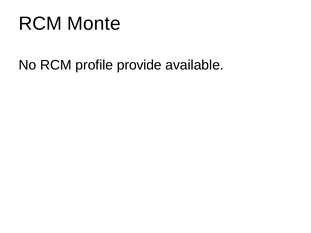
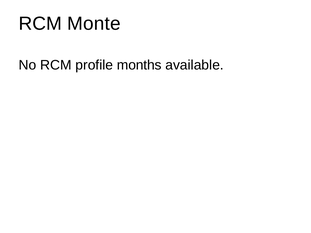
provide: provide -> months
